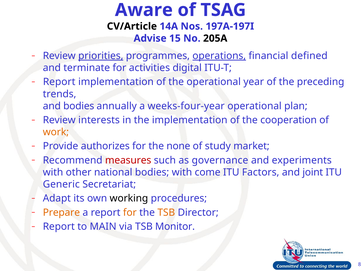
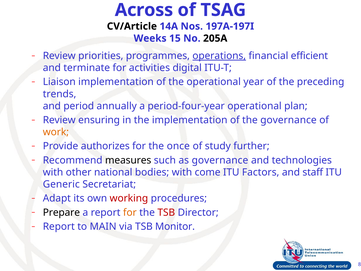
Aware: Aware -> Across
Advise: Advise -> Weeks
priorities underline: present -> none
defined: defined -> efficient
Report at (59, 82): Report -> Liaison
and bodies: bodies -> period
weeks-four-year: weeks-four-year -> period-four-year
interests: interests -> ensuring
the cooperation: cooperation -> governance
none: none -> once
market: market -> further
measures colour: red -> black
experiments: experiments -> technologies
joint: joint -> staff
working colour: black -> red
Prepare colour: orange -> black
TSB at (166, 212) colour: orange -> red
